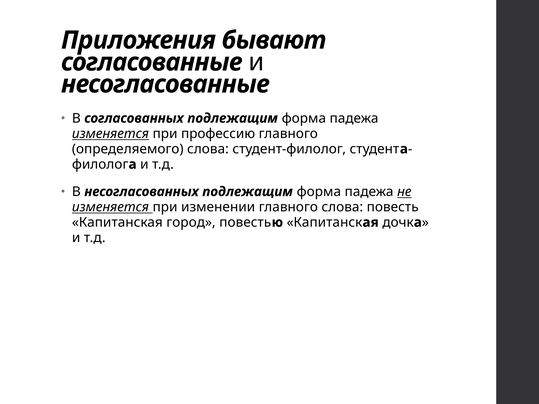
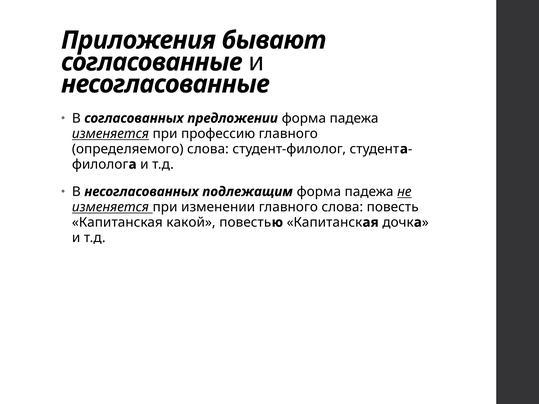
согласованных подлежащим: подлежащим -> предложении
город: город -> какой
